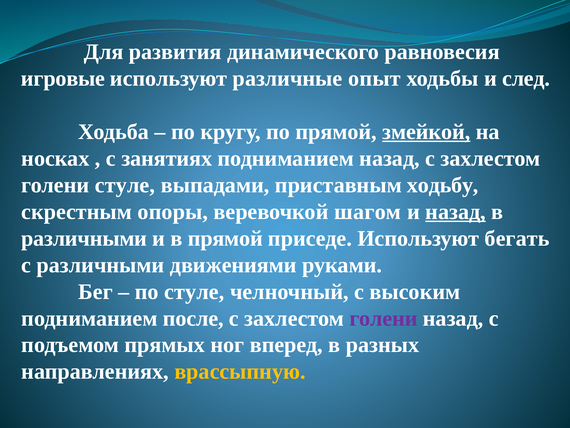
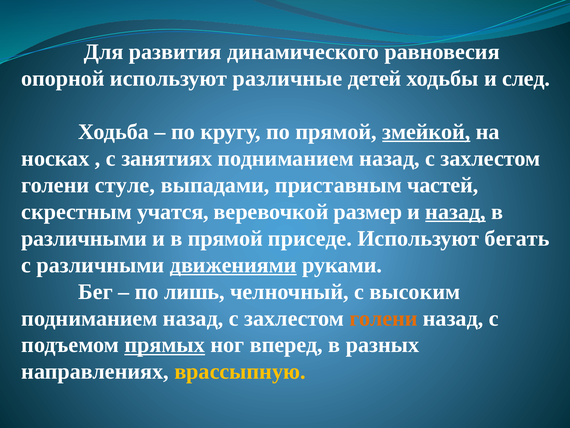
игровые: игровые -> опорной
опыт: опыт -> детей
ходьбу: ходьбу -> частей
опоры: опоры -> учатся
шагом: шагом -> размер
движениями underline: none -> present
по стуле: стуле -> лишь
после at (193, 318): после -> назад
голени at (383, 318) colour: purple -> orange
прямых underline: none -> present
